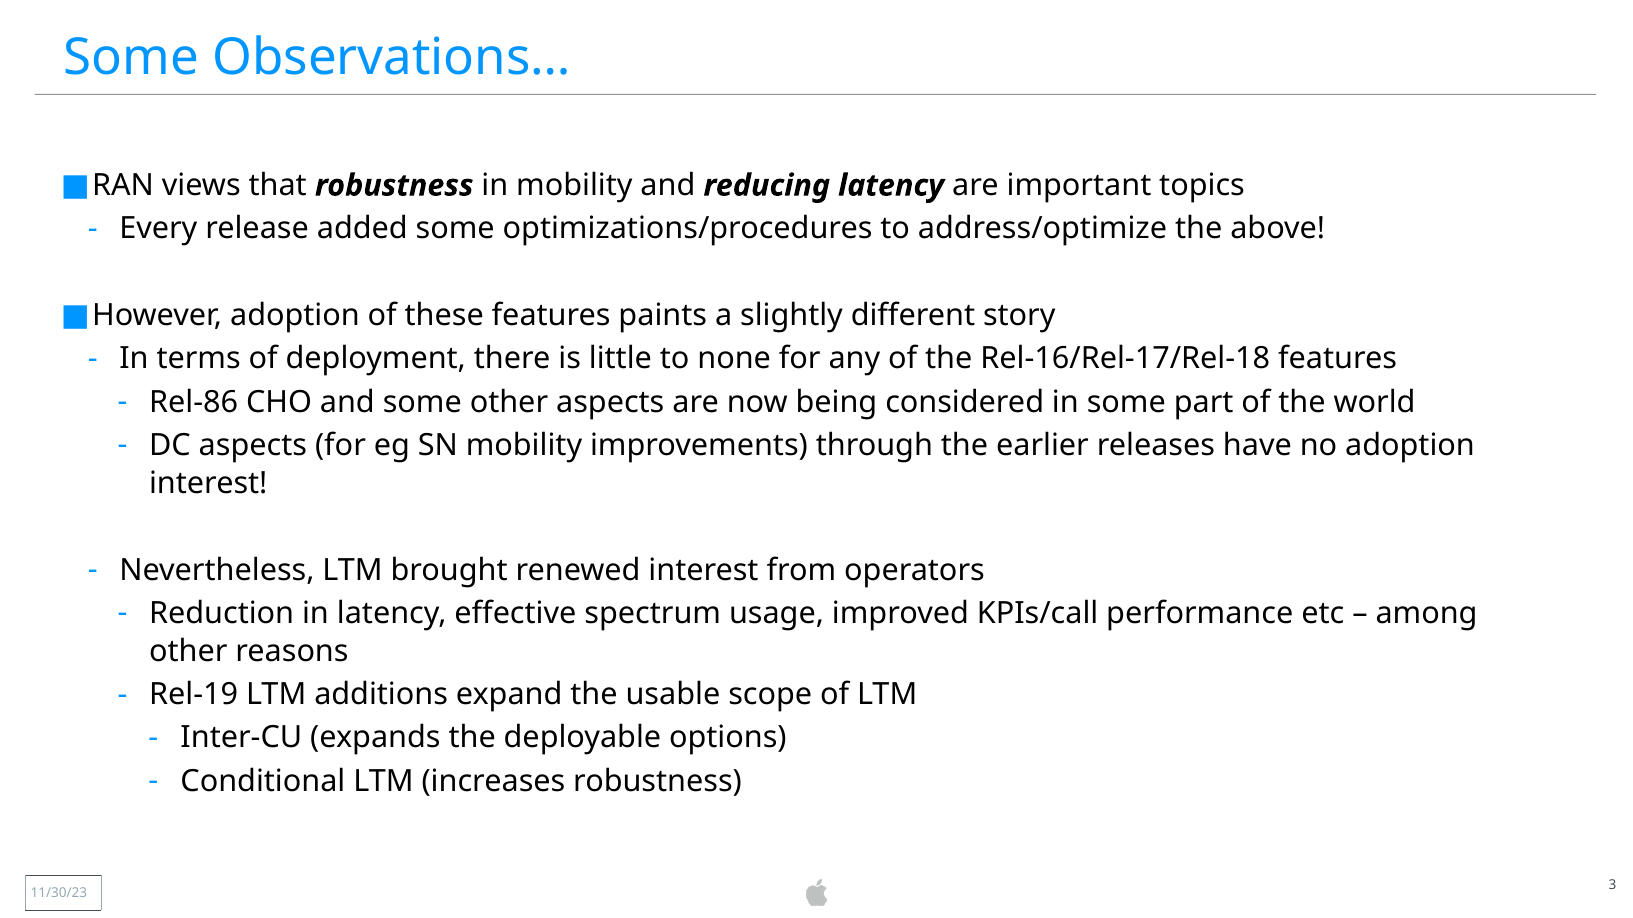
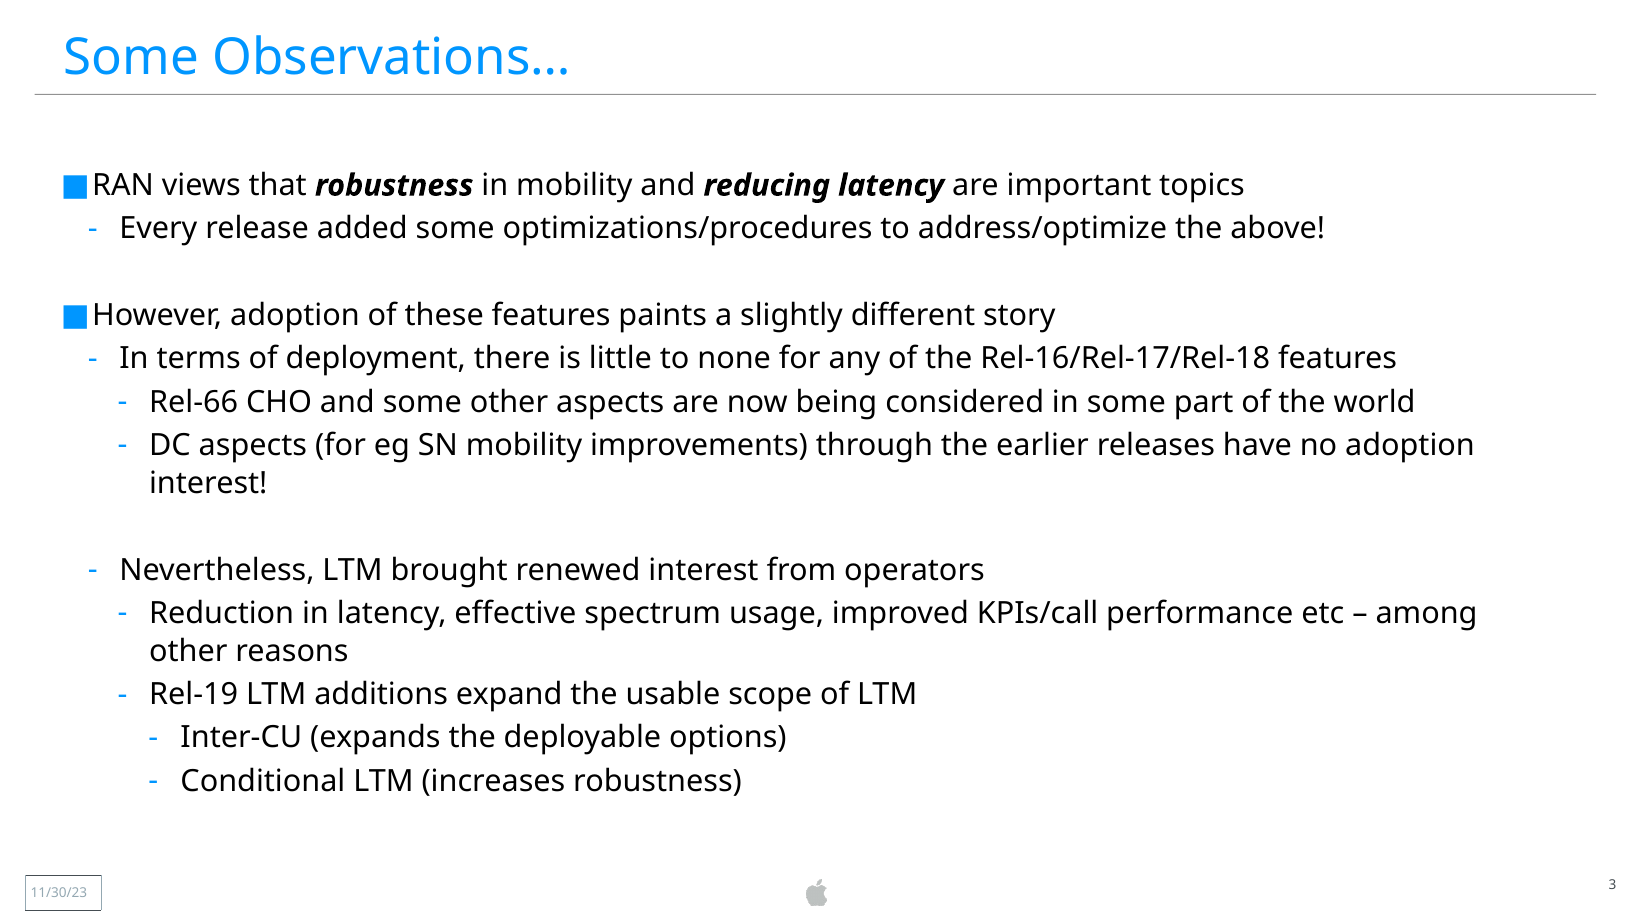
Rel-86: Rel-86 -> Rel-66
